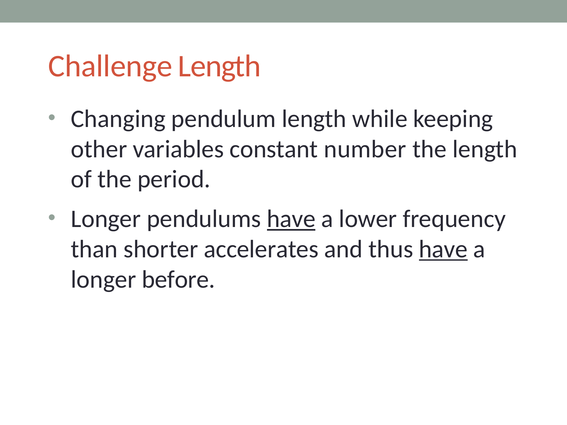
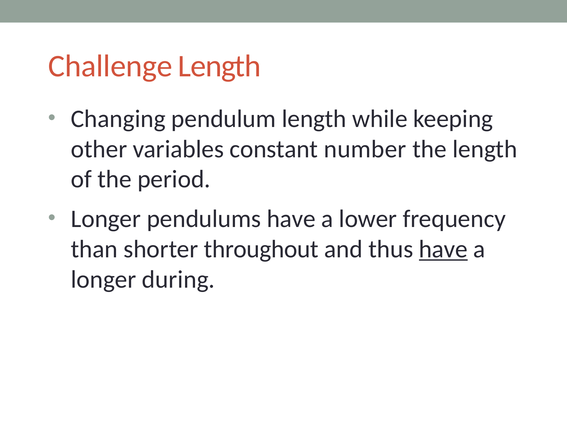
have at (291, 219) underline: present -> none
accelerates: accelerates -> throughout
before: before -> during
